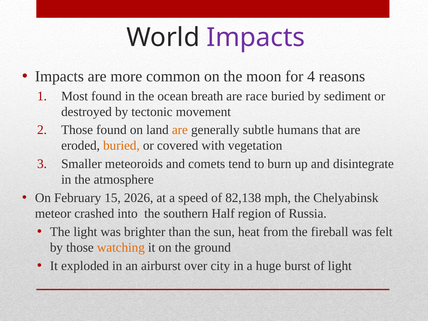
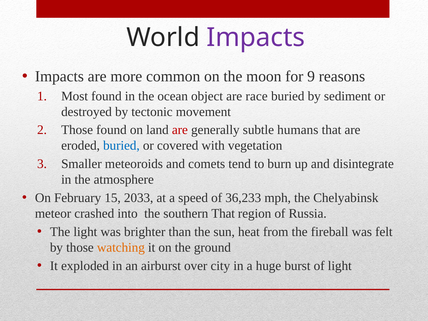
4: 4 -> 9
breath: breath -> object
are at (180, 130) colour: orange -> red
buried at (121, 146) colour: orange -> blue
2026: 2026 -> 2033
82,138: 82,138 -> 36,233
southern Half: Half -> That
